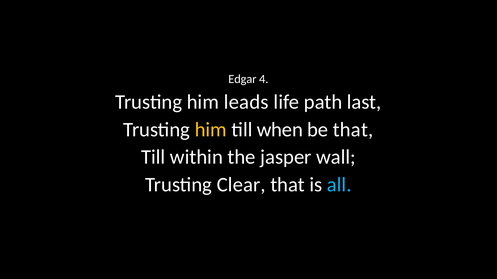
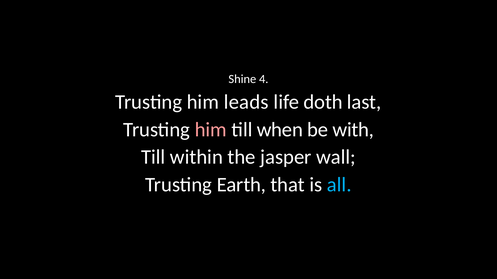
Edgar: Edgar -> Shine
path: path -> doth
him at (211, 130) colour: yellow -> pink
be that: that -> with
Clear: Clear -> Earth
